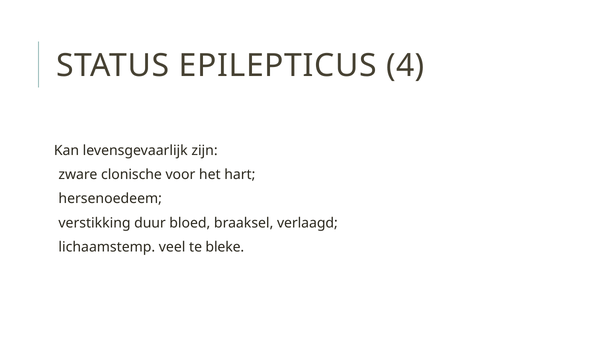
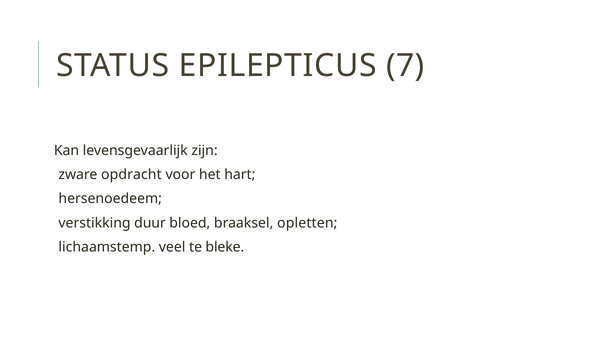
4: 4 -> 7
clonische: clonische -> opdracht
verlaagd: verlaagd -> opletten
